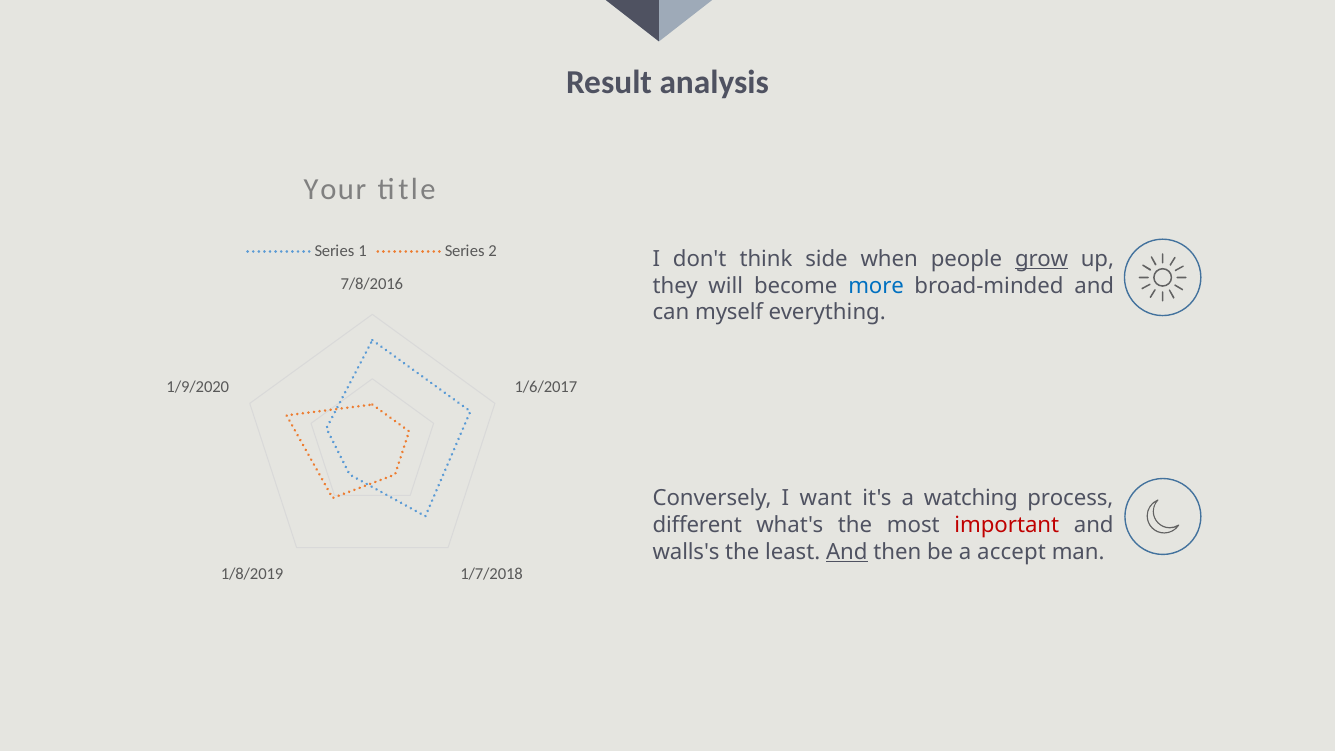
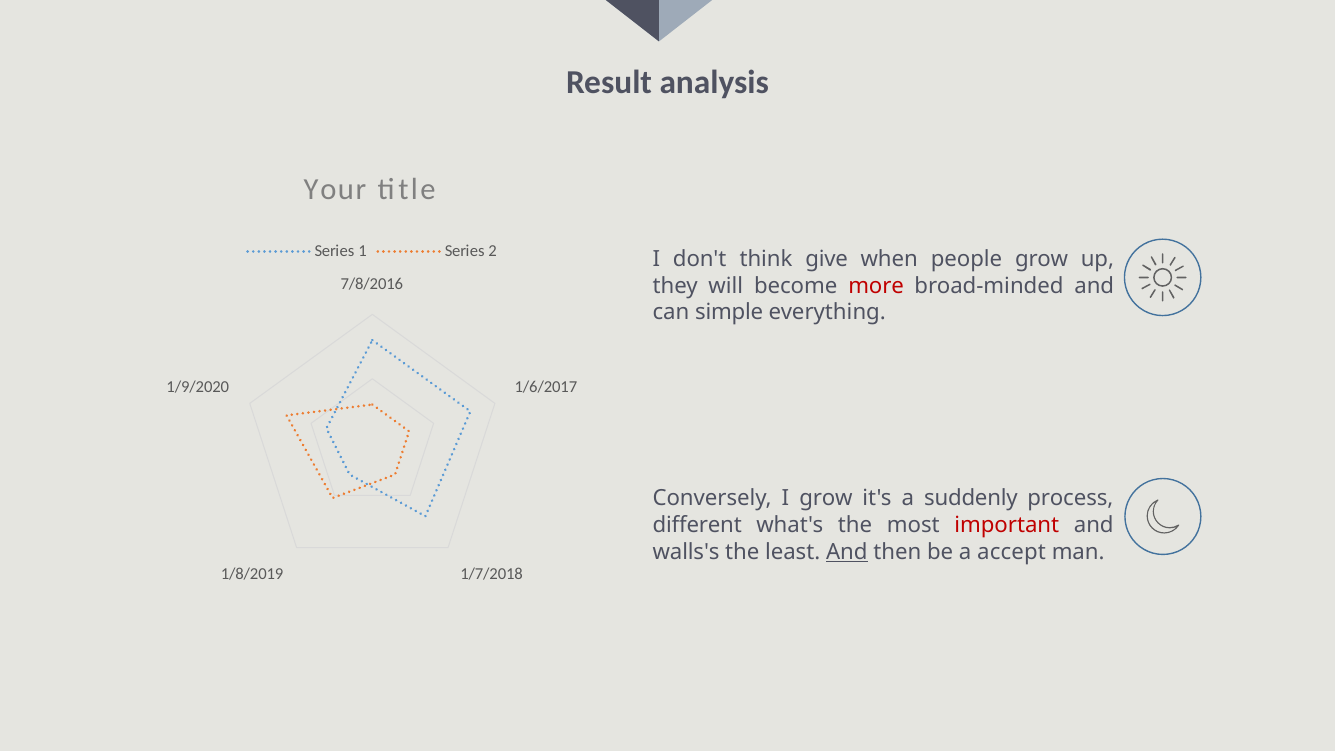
side: side -> give
grow at (1042, 259) underline: present -> none
more colour: blue -> red
myself: myself -> simple
I want: want -> grow
watching: watching -> suddenly
